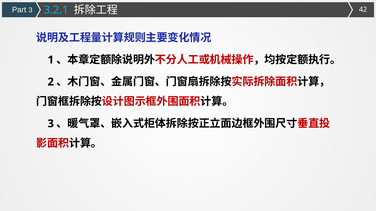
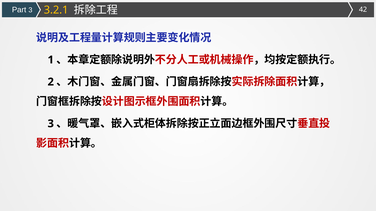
3.2.1 colour: light blue -> yellow
